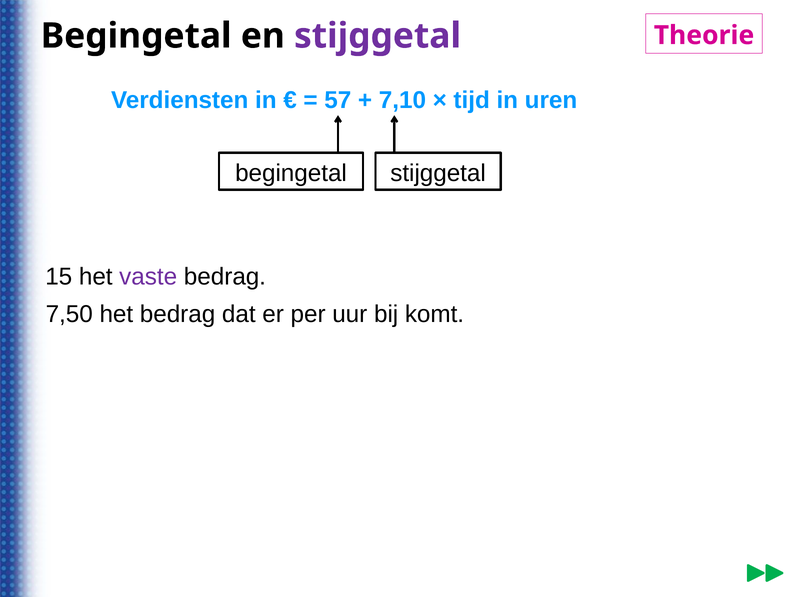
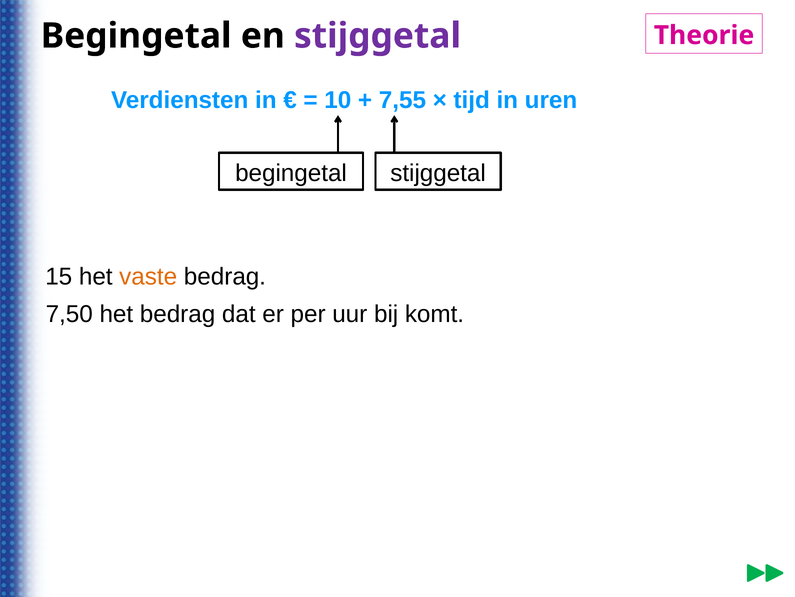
57: 57 -> 10
7,10: 7,10 -> 7,55
vaste colour: purple -> orange
